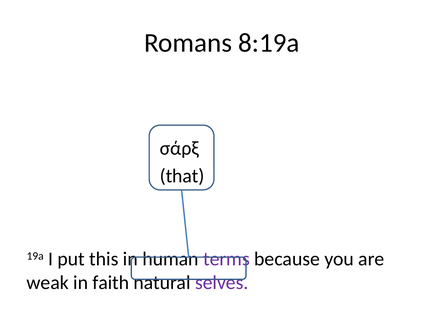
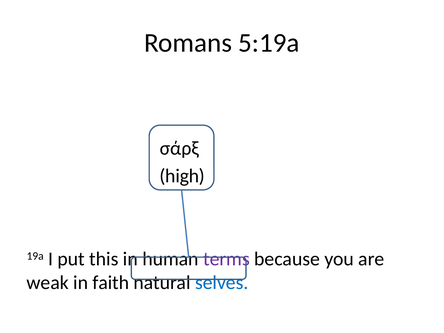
8:19a: 8:19a -> 5:19a
that: that -> high
selves colour: purple -> blue
